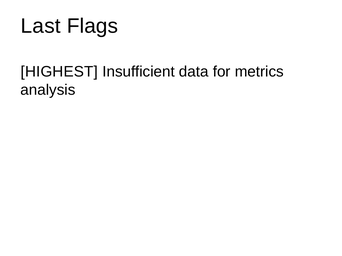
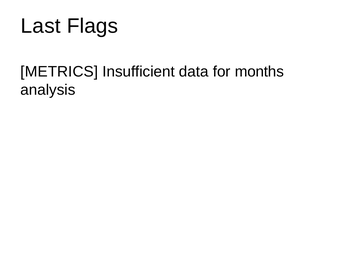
HIGHEST: HIGHEST -> METRICS
metrics: metrics -> months
